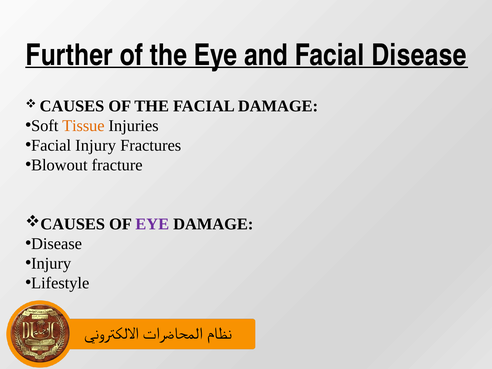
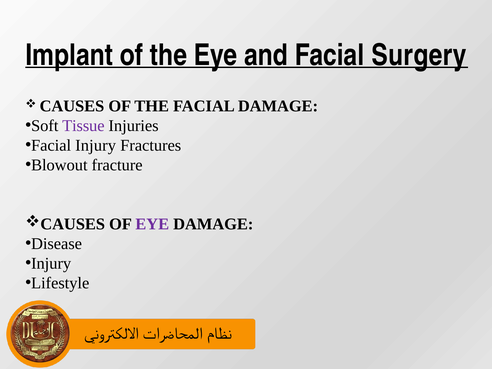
Further: Further -> Implant
Facial Disease: Disease -> Surgery
Tissue colour: orange -> purple
